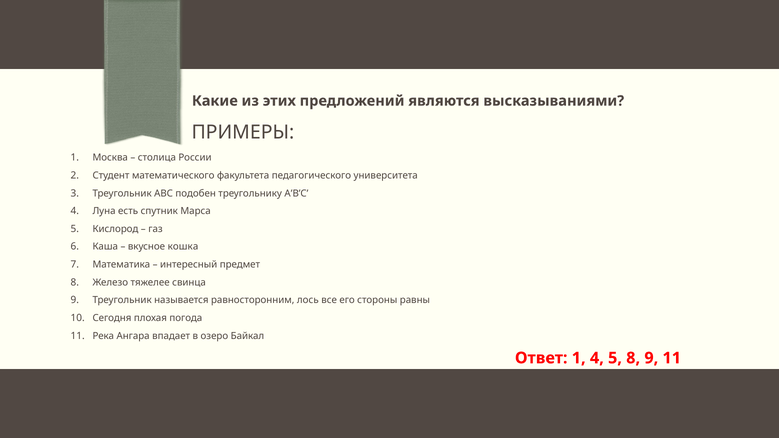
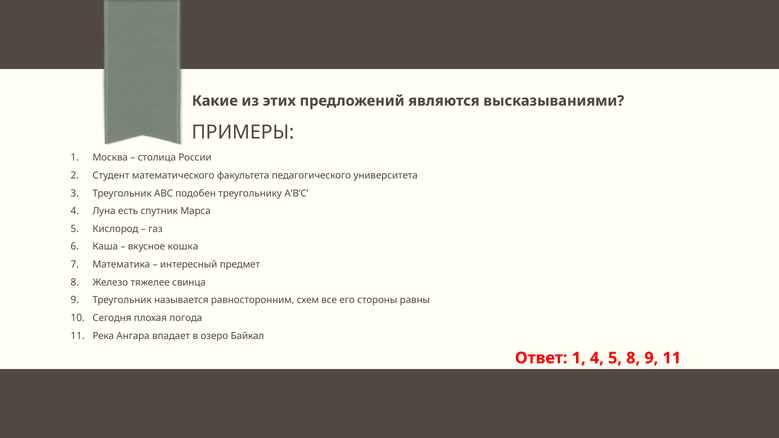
лось: лось -> схем
